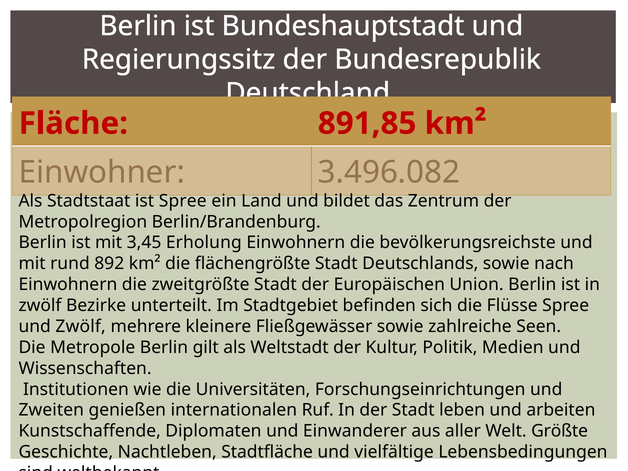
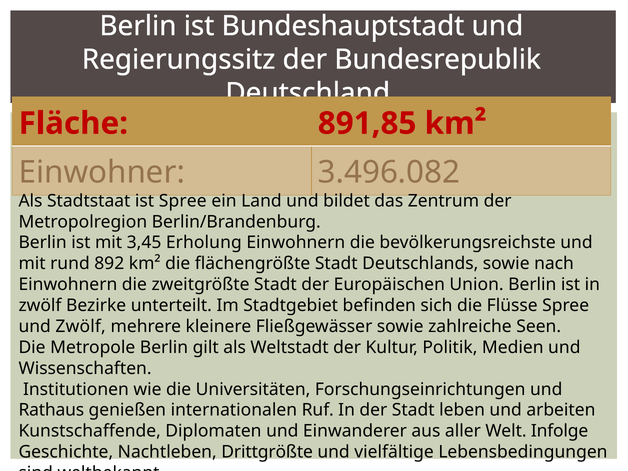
Zweiten: Zweiten -> Rathaus
Größte: Größte -> Infolge
Stadtfläche: Stadtfläche -> Drittgrößte
